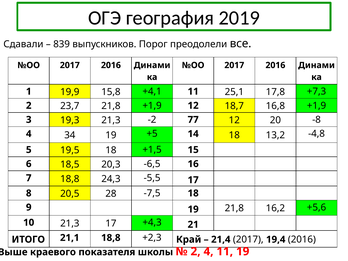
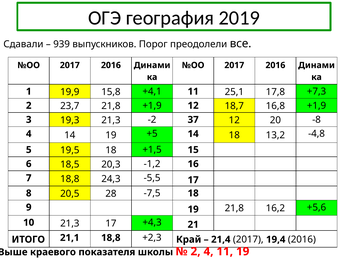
839: 839 -> 939
77: 77 -> 37
4 34: 34 -> 14
-6,5: -6,5 -> -1,2
